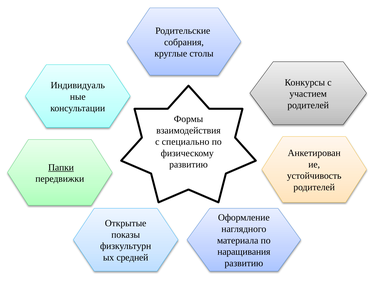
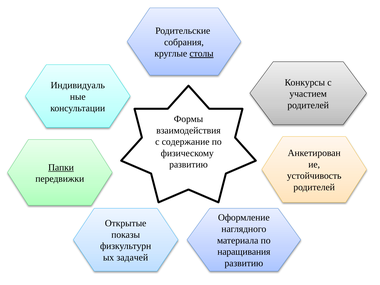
столы underline: none -> present
специально: специально -> содержание
средней: средней -> задачей
